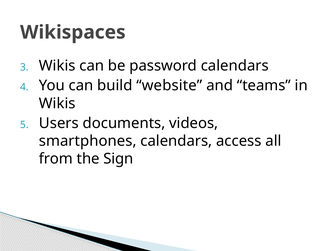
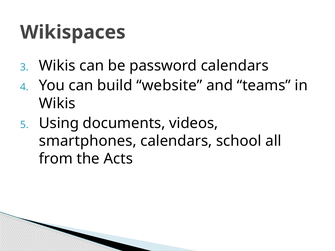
Users: Users -> Using
access: access -> school
Sign: Sign -> Acts
